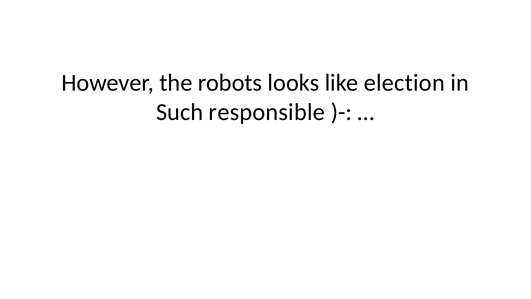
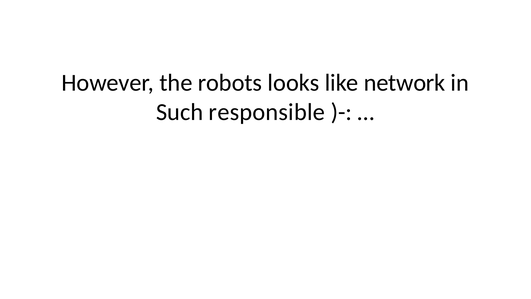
election: election -> network
